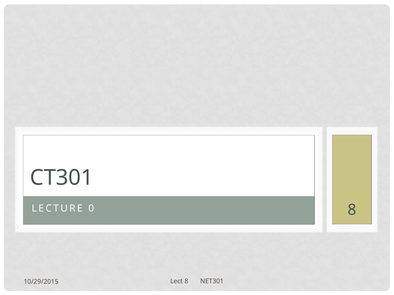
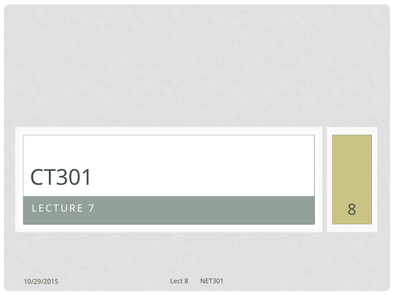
0: 0 -> 7
